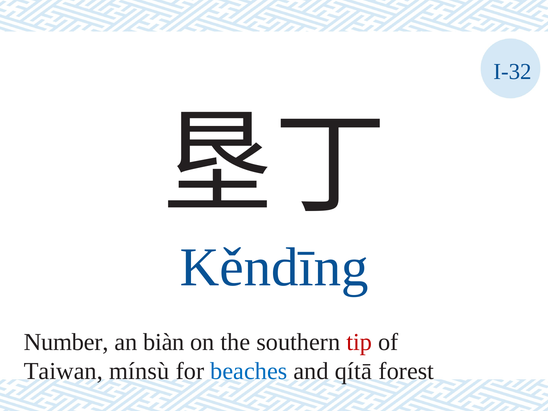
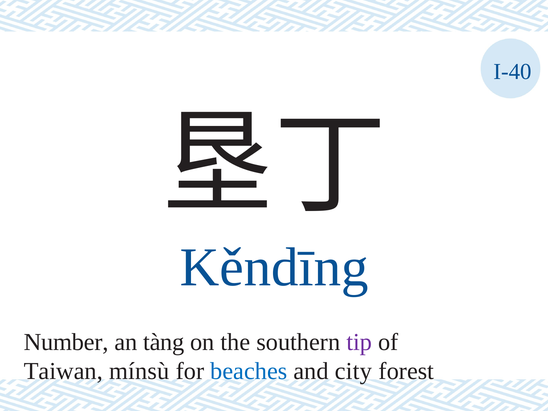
I-32: I-32 -> I-40
biàn: biàn -> tàng
tip colour: red -> purple
qítā: qítā -> city
